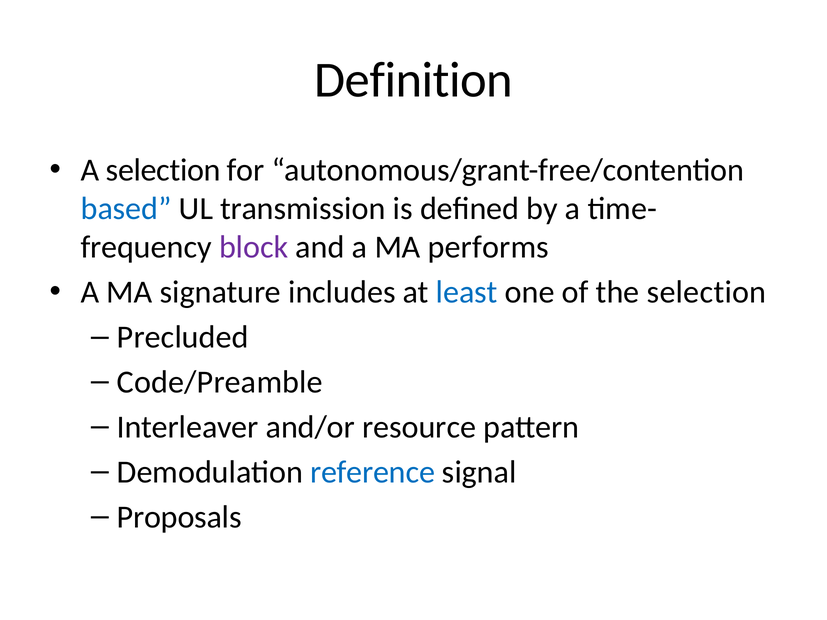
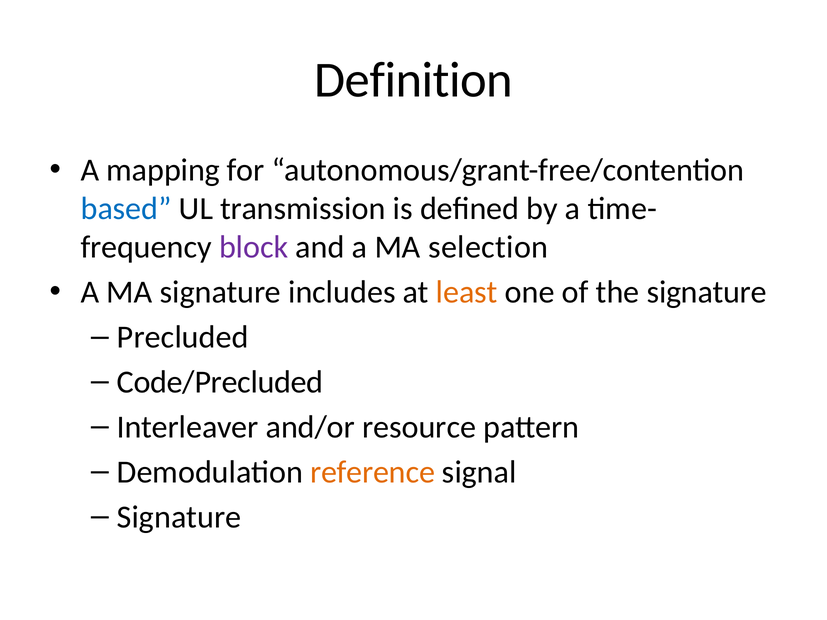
A selection: selection -> mapping
performs: performs -> selection
least colour: blue -> orange
the selection: selection -> signature
Code/Preamble: Code/Preamble -> Code/Precluded
reference colour: blue -> orange
Proposals at (179, 517): Proposals -> Signature
